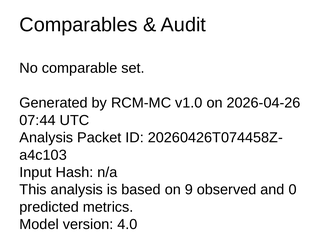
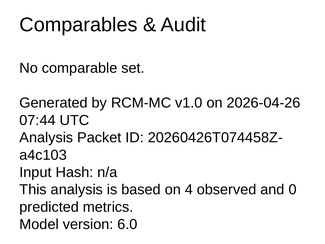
9: 9 -> 4
4.0: 4.0 -> 6.0
